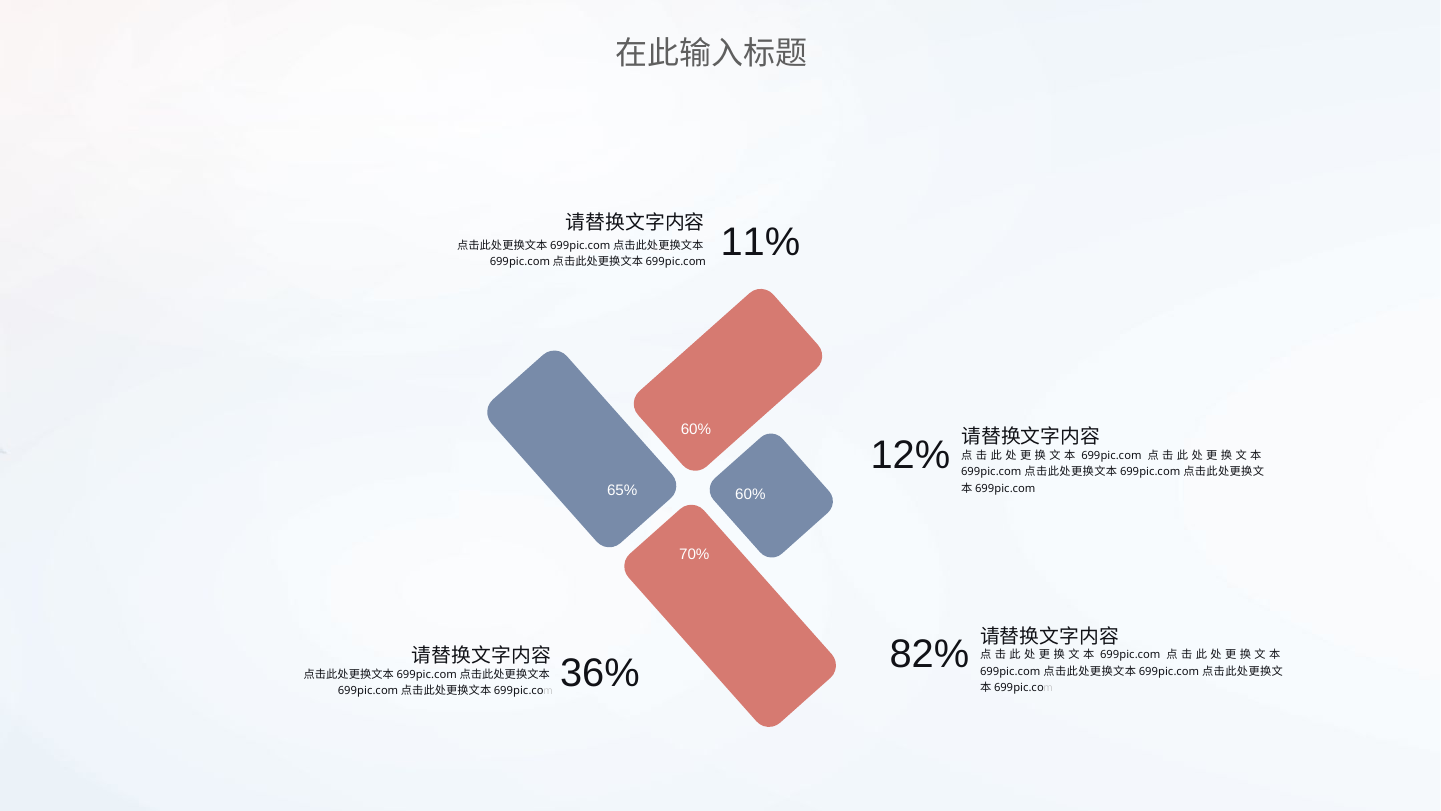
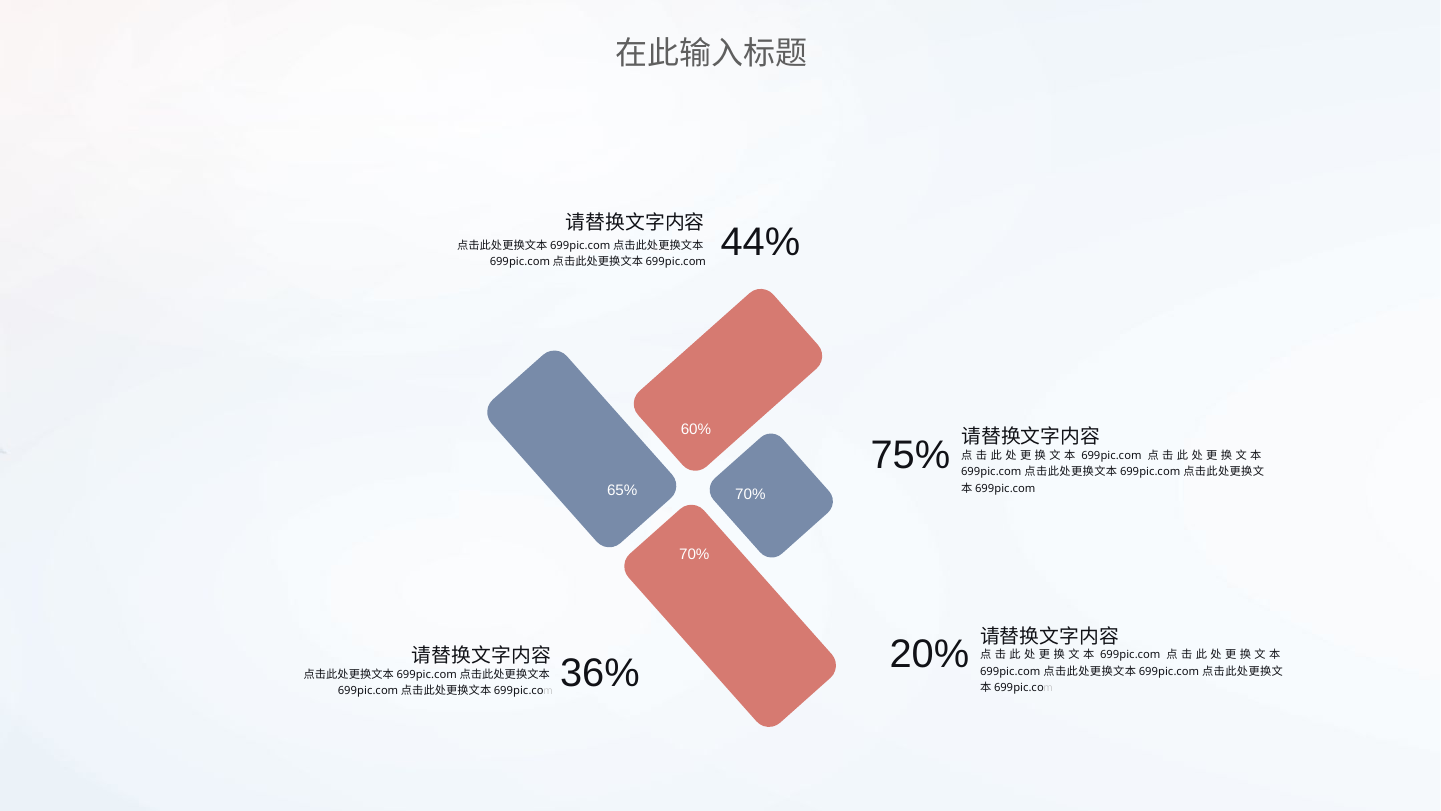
11%: 11% -> 44%
12%: 12% -> 75%
60% at (750, 494): 60% -> 70%
82%: 82% -> 20%
